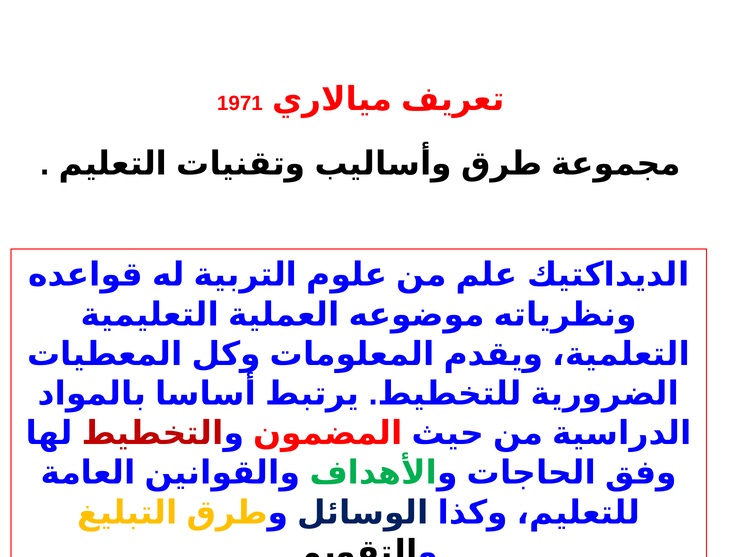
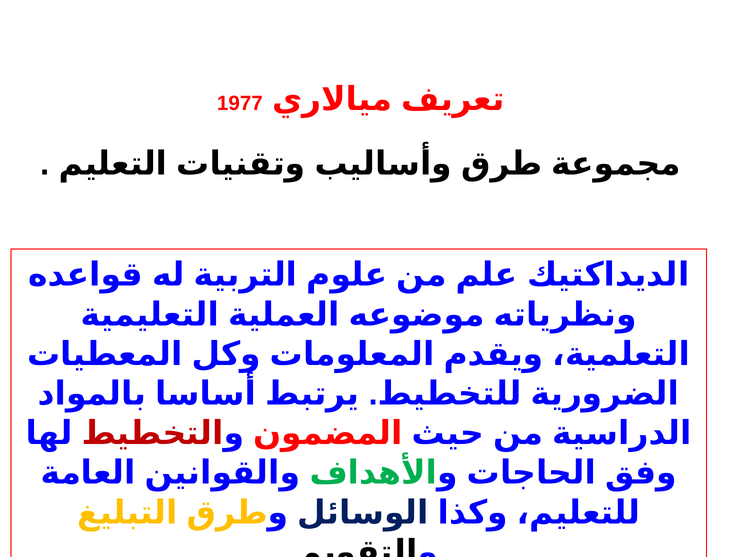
1971: 1971 -> 1977
